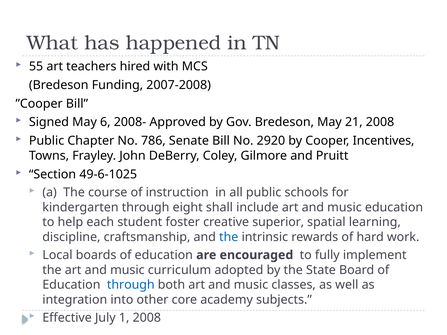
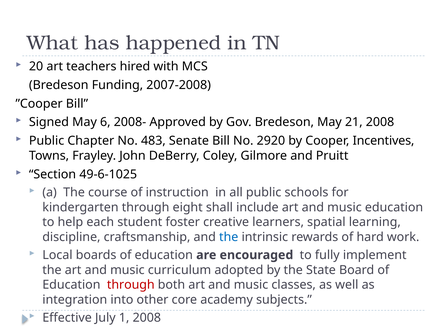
55: 55 -> 20
786: 786 -> 483
superior: superior -> learners
through at (131, 285) colour: blue -> red
